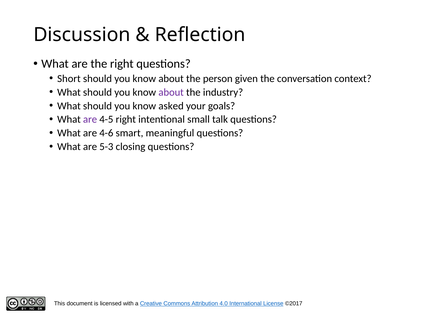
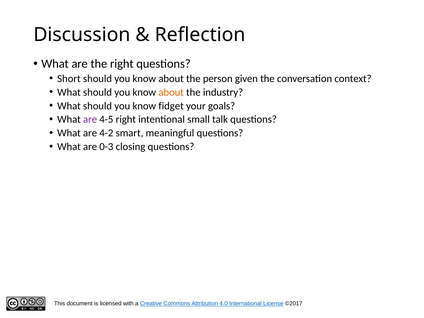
about at (171, 92) colour: purple -> orange
asked: asked -> fidget
4-6: 4-6 -> 4-2
5-3: 5-3 -> 0-3
